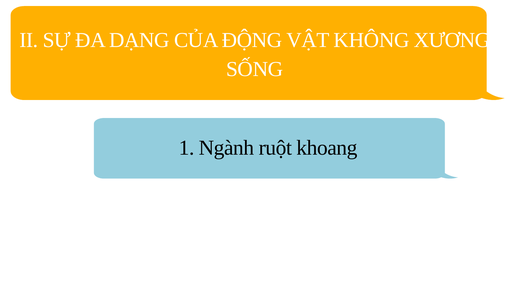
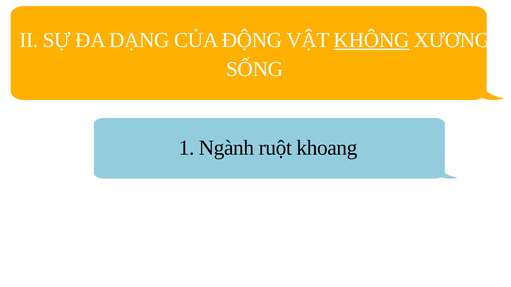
KHÔNG underline: none -> present
